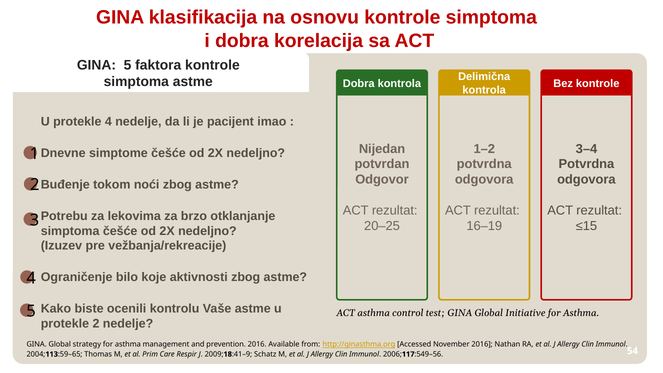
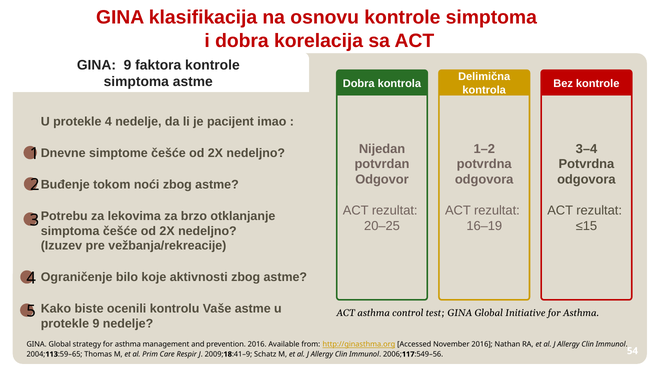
GINA 5: 5 -> 9
protekle 2: 2 -> 9
